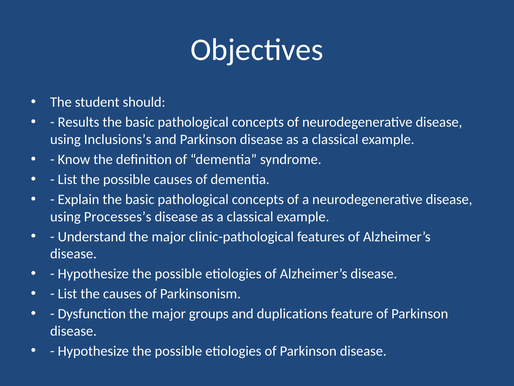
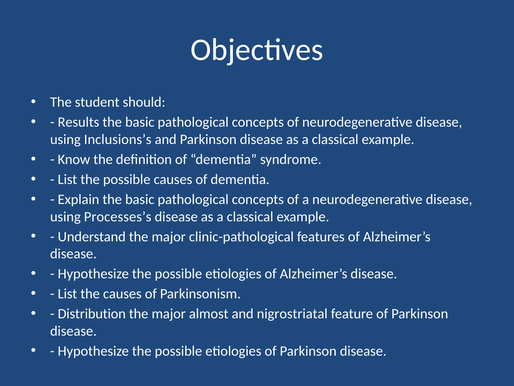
Dysfunction: Dysfunction -> Distribution
groups: groups -> almost
duplications: duplications -> nigrostriatal
